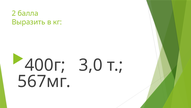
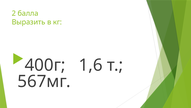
3,0: 3,0 -> 1,6
